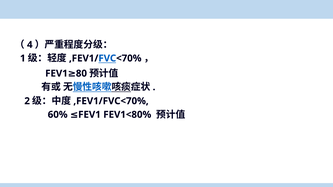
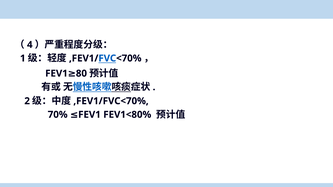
60%: 60% -> 70%
